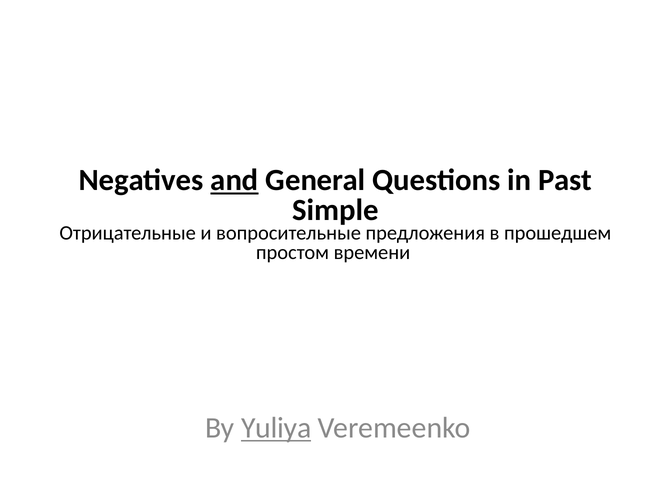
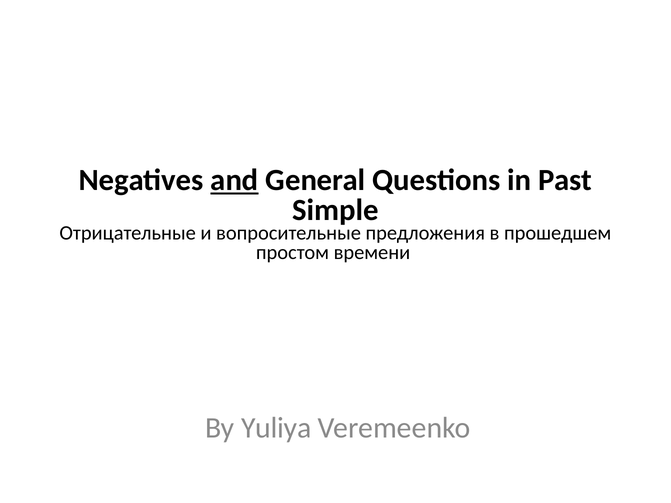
Yuliya underline: present -> none
